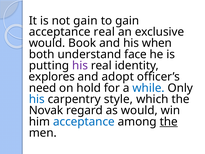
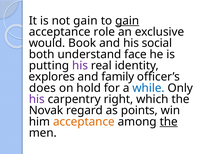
gain at (127, 21) underline: none -> present
acceptance real: real -> role
when: when -> social
adopt: adopt -> family
need: need -> does
his at (37, 99) colour: blue -> purple
style: style -> right
as would: would -> points
acceptance at (84, 121) colour: blue -> orange
